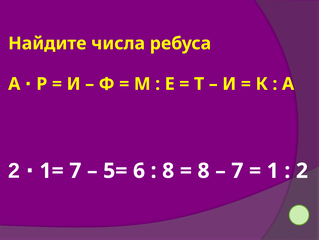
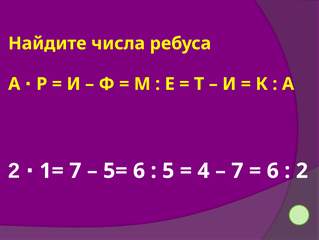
8 at (168, 170): 8 -> 5
8 at (204, 170): 8 -> 4
1 at (273, 170): 1 -> 6
